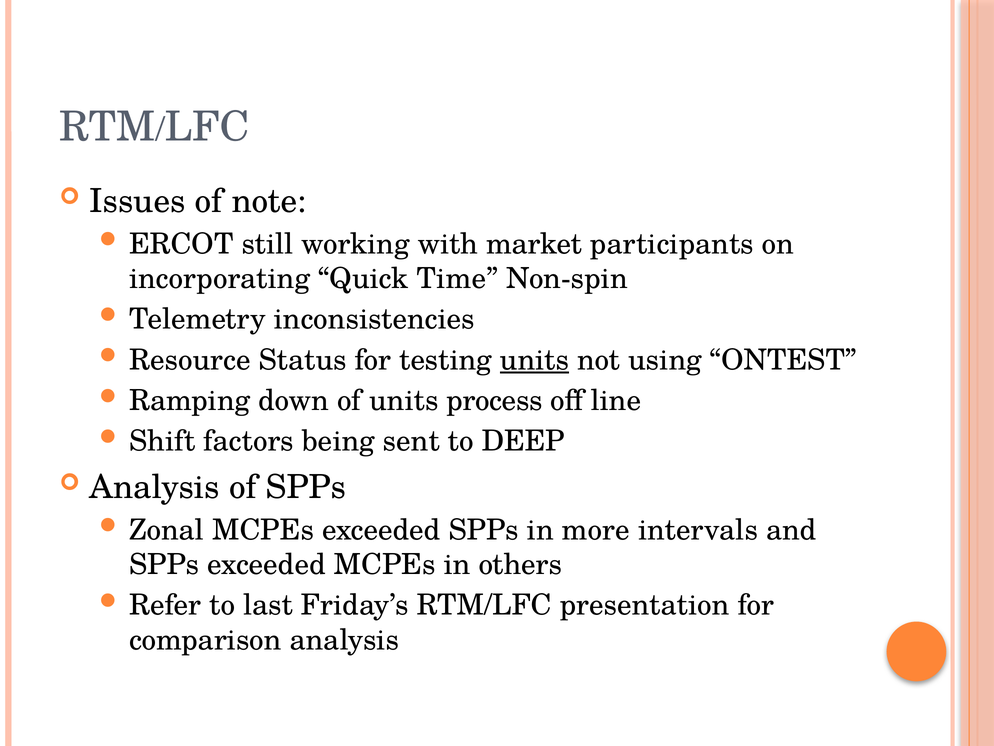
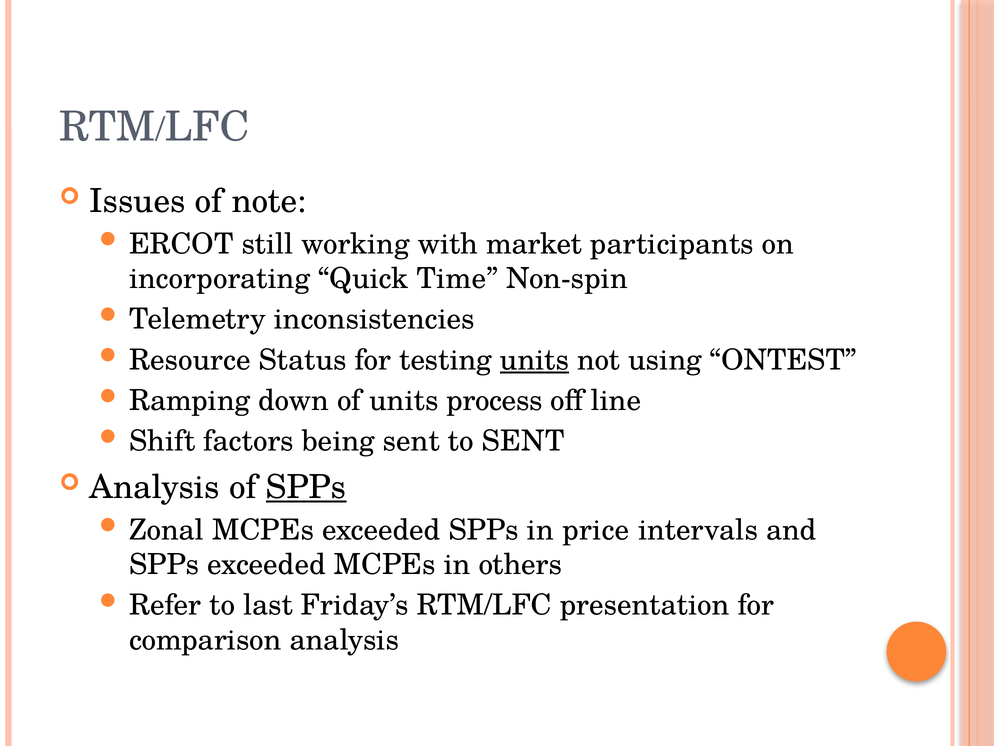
to DEEP: DEEP -> SENT
SPPs at (306, 487) underline: none -> present
more: more -> price
